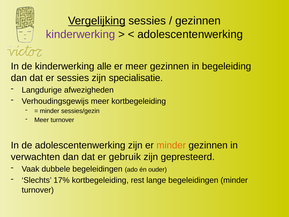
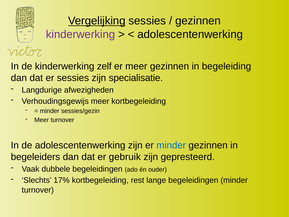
alle: alle -> zelf
minder at (171, 145) colour: orange -> blue
verwachten: verwachten -> begeleiders
